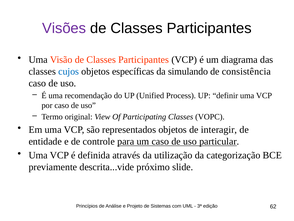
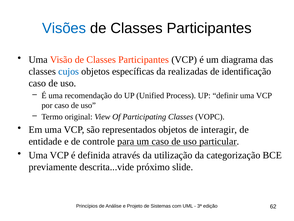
Visões colour: purple -> blue
simulando: simulando -> realizadas
consistência: consistência -> identificação
